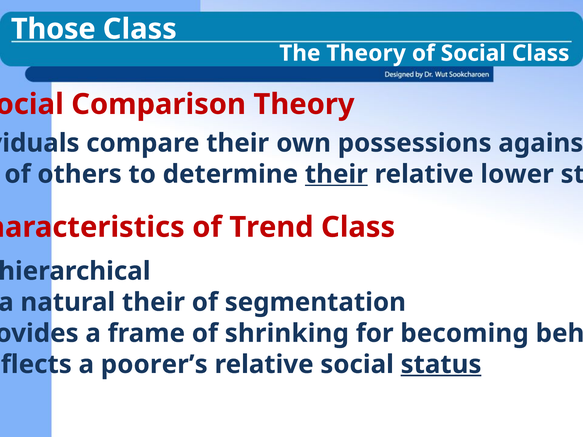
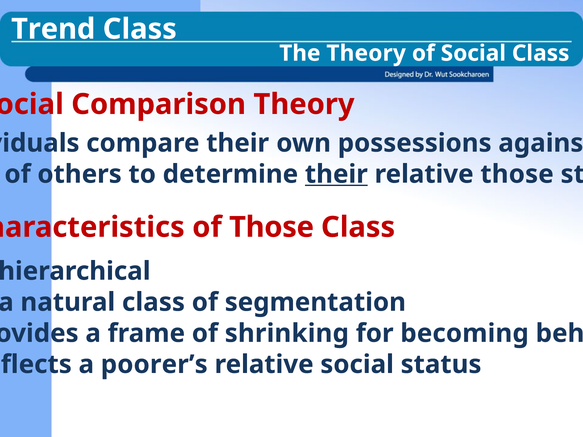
Those at (53, 29): Those -> Trend
relative lower: lower -> those
of Trend: Trend -> Those
natural their: their -> class
status underline: present -> none
